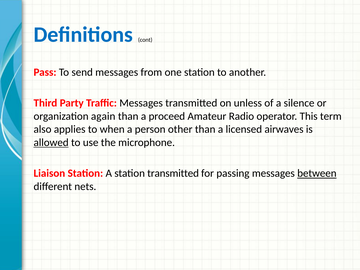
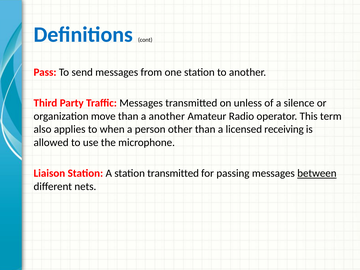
again: again -> move
a proceed: proceed -> another
airwaves: airwaves -> receiving
allowed underline: present -> none
